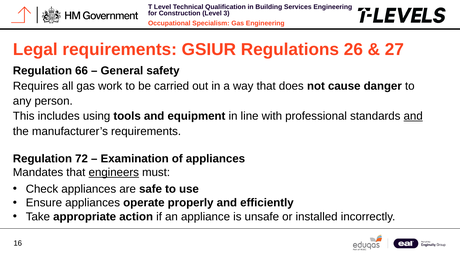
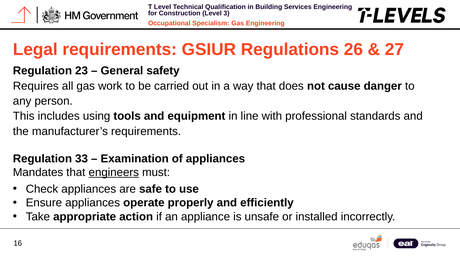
66: 66 -> 23
and at (413, 116) underline: present -> none
72: 72 -> 33
